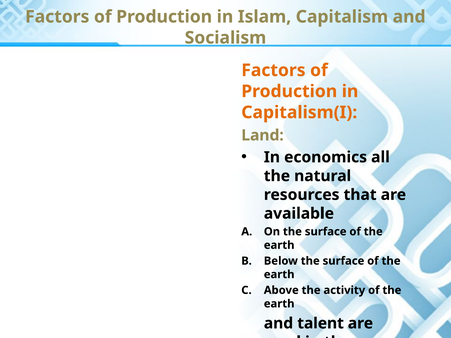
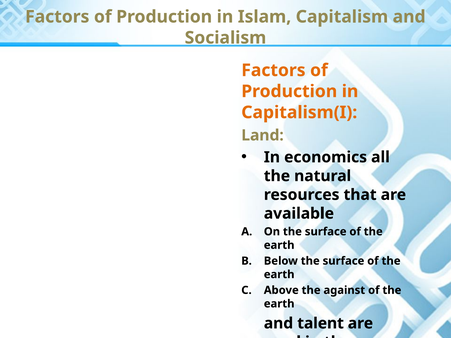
activity: activity -> against
